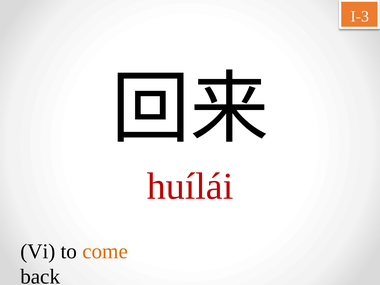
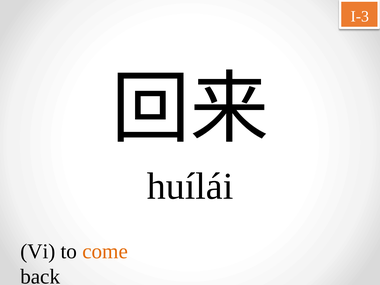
huílái colour: red -> black
